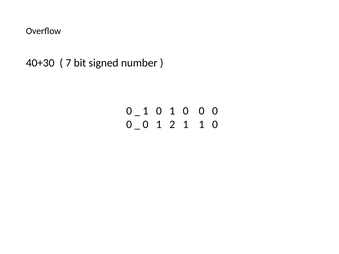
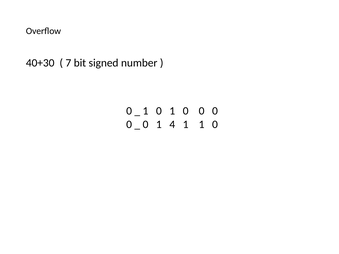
2: 2 -> 4
